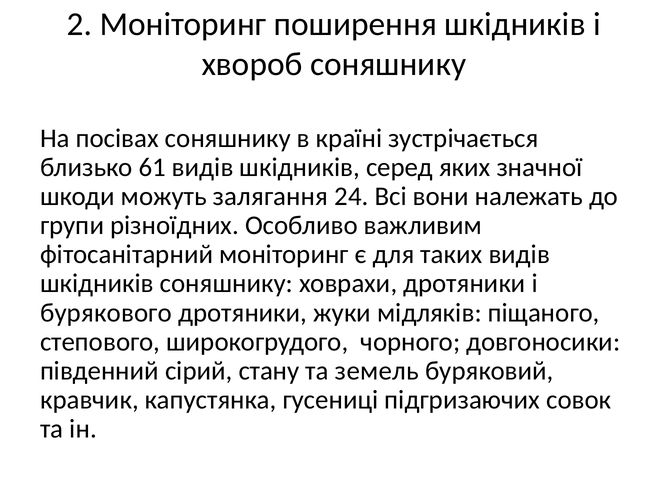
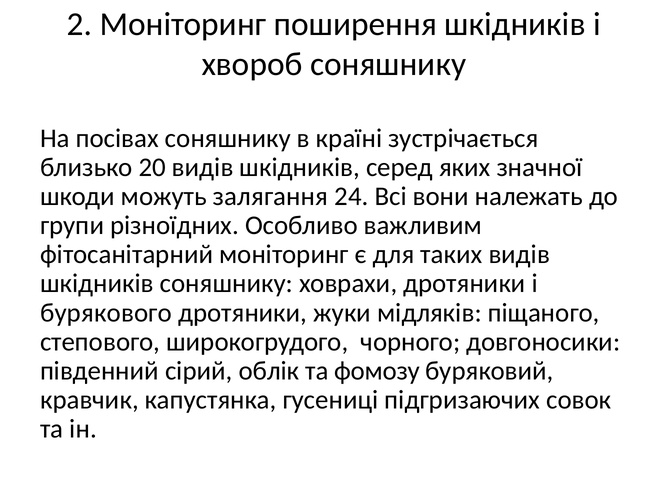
61: 61 -> 20
стану: стану -> облік
земель: земель -> фомозу
